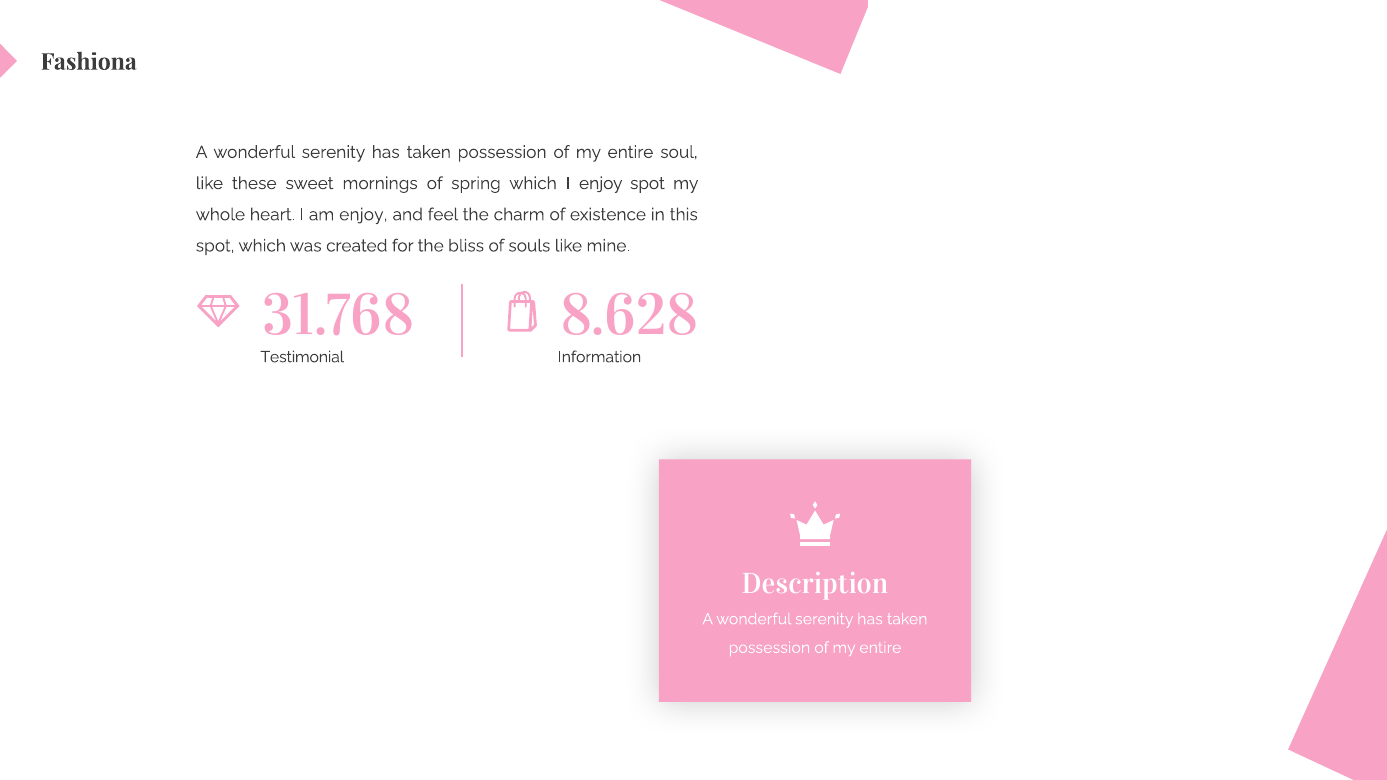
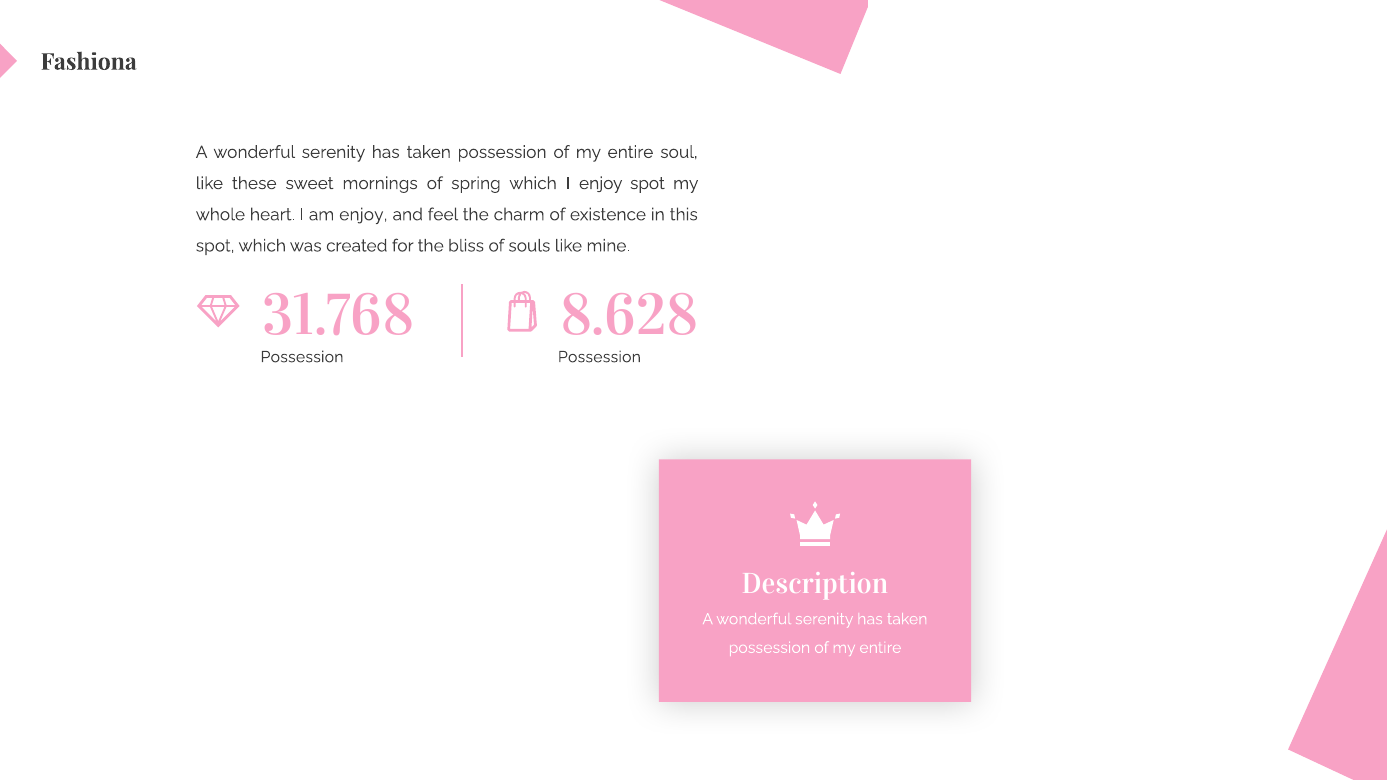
Testimonial at (302, 357): Testimonial -> Possession
Information at (600, 357): Information -> Possession
